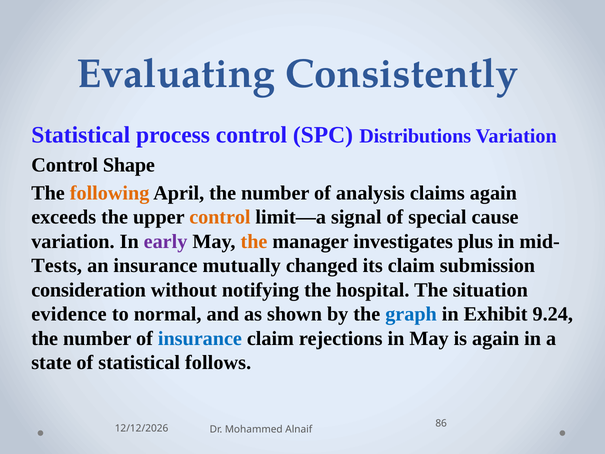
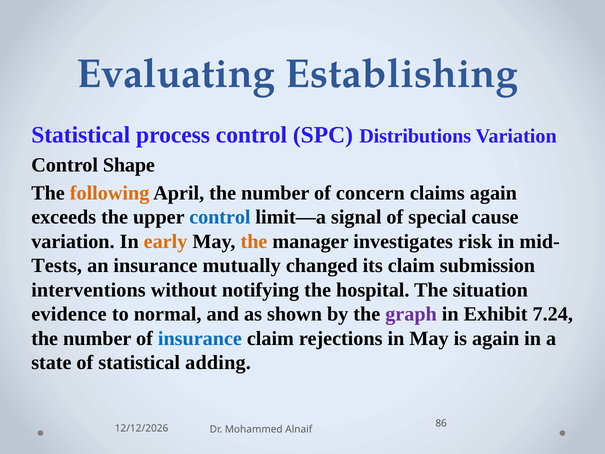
Consistently: Consistently -> Establishing
analysis: analysis -> concern
control at (220, 217) colour: orange -> blue
early colour: purple -> orange
plus: plus -> risk
consideration: consideration -> interventions
graph colour: blue -> purple
9.24: 9.24 -> 7.24
follows: follows -> adding
